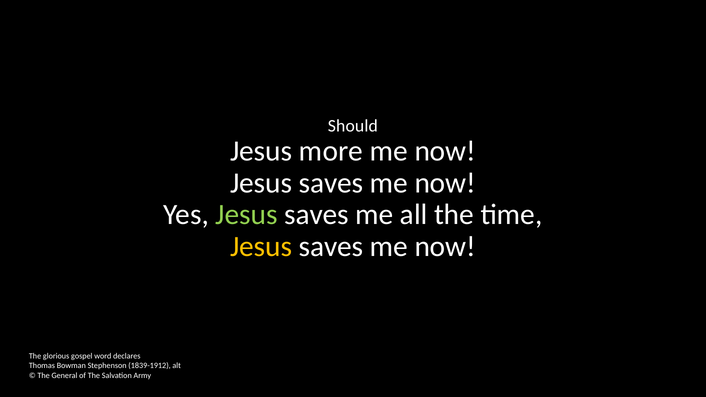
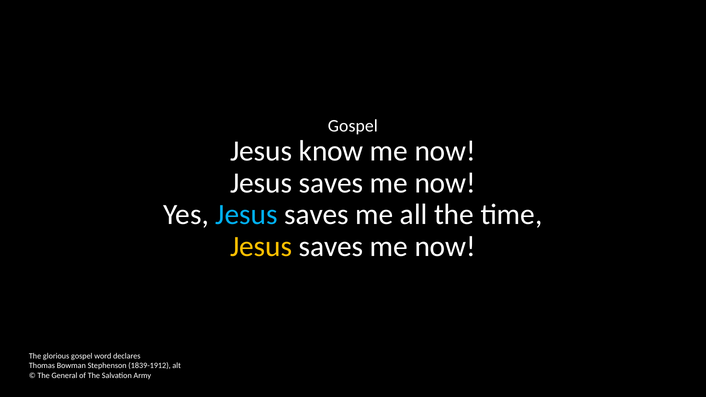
Should at (353, 126): Should -> Gospel
more: more -> know
Jesus at (247, 215) colour: light green -> light blue
